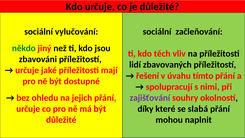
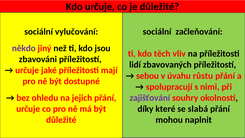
někdo colour: green -> purple
řešení: řešení -> sebou
tímto: tímto -> růstu
